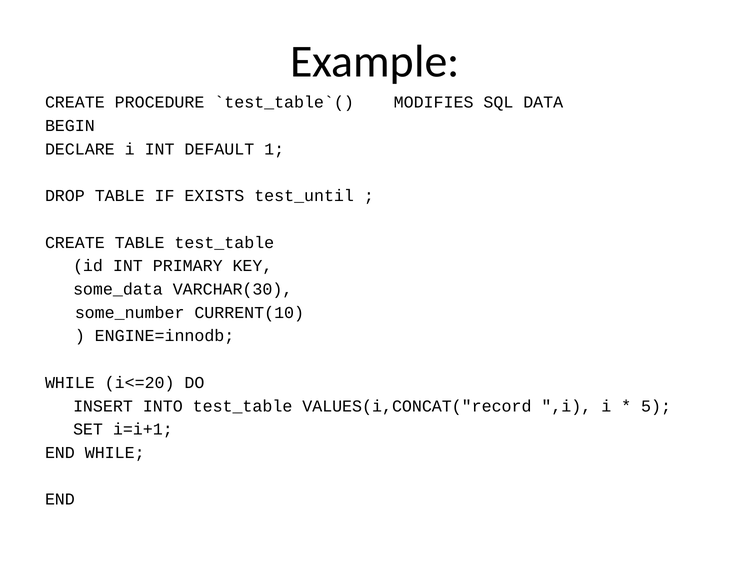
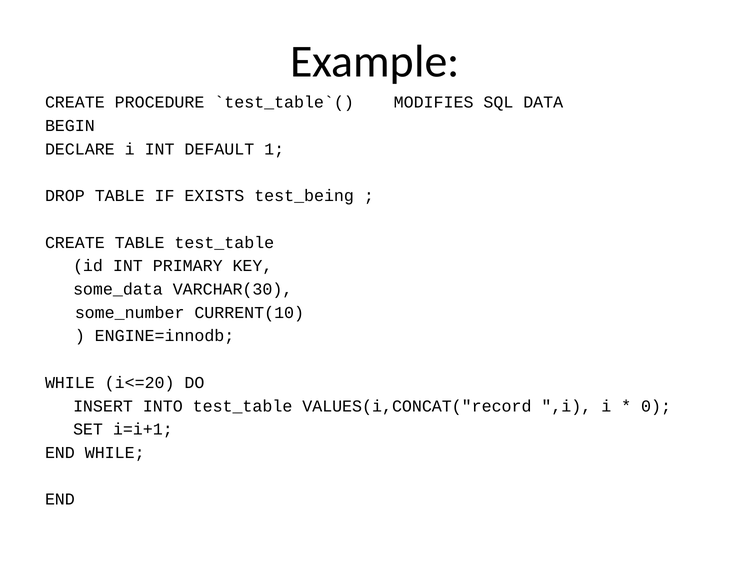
test_until: test_until -> test_being
5: 5 -> 0
